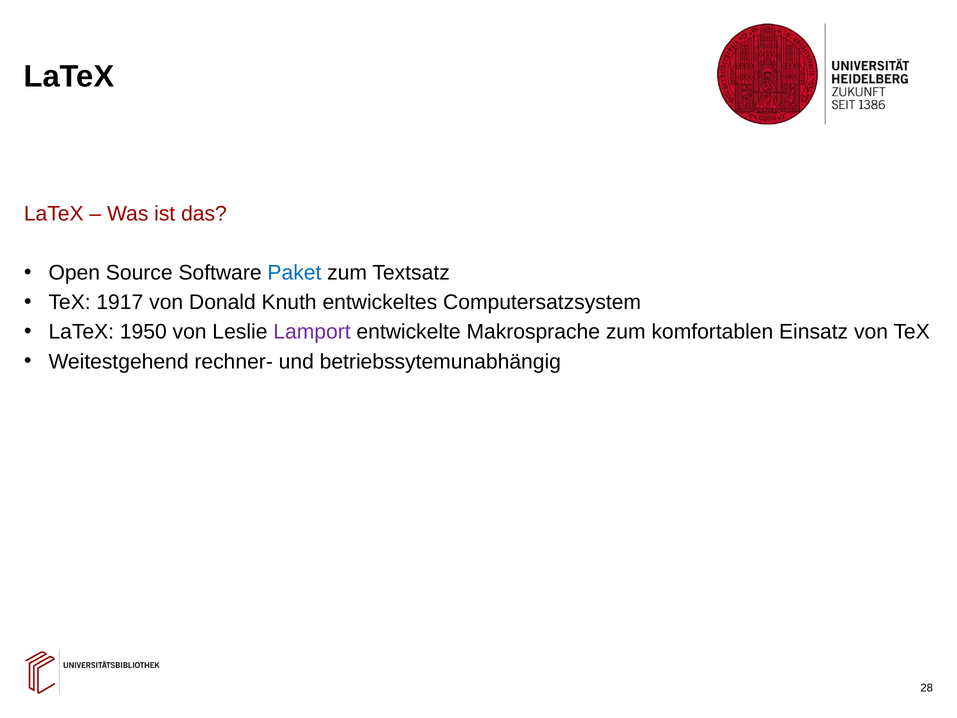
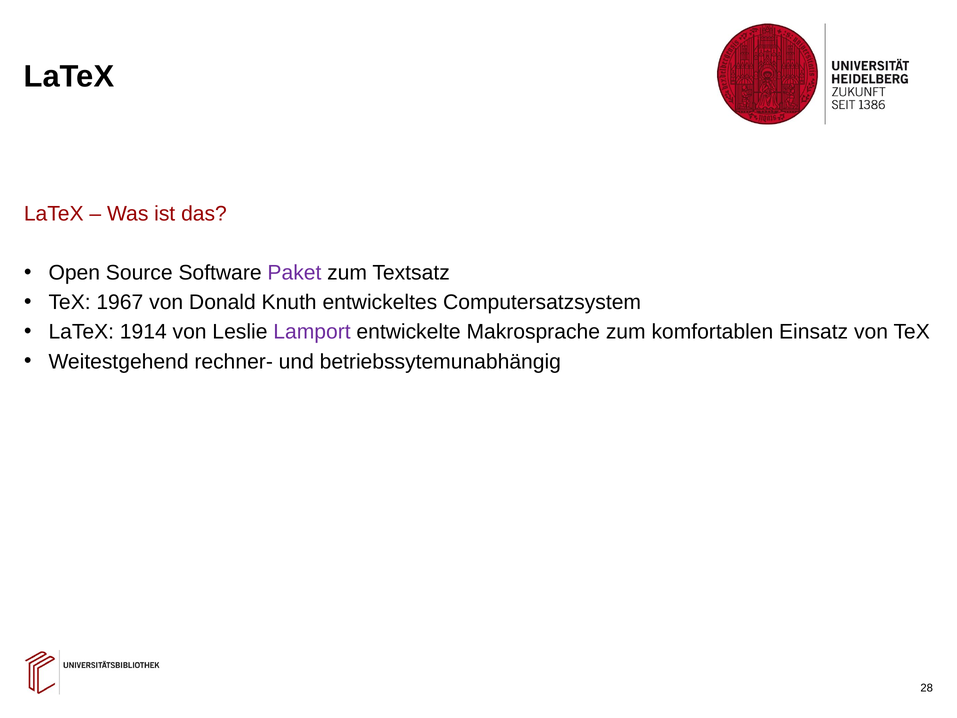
Paket colour: blue -> purple
1917: 1917 -> 1967
1950: 1950 -> 1914
